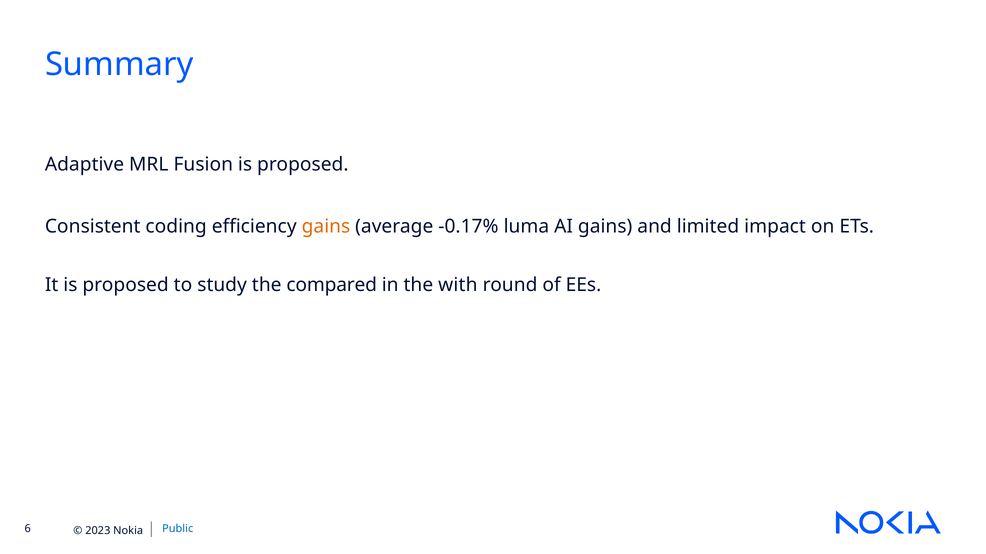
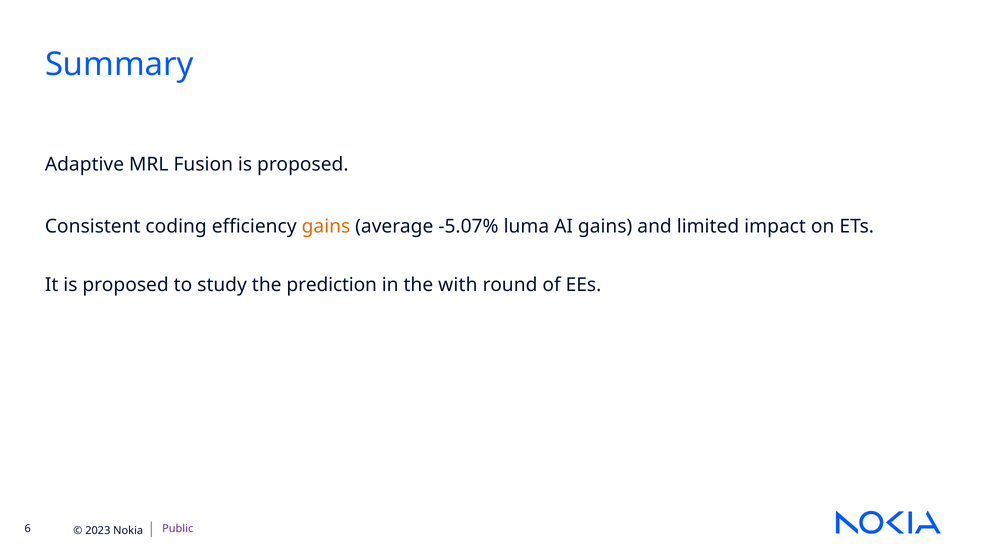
-0.17%: -0.17% -> -5.07%
compared: compared -> prediction
Public colour: blue -> purple
